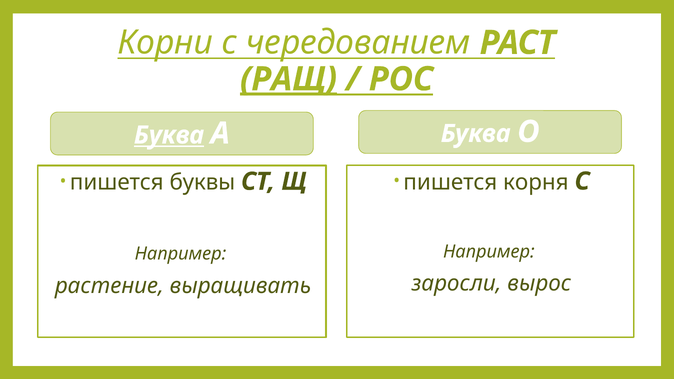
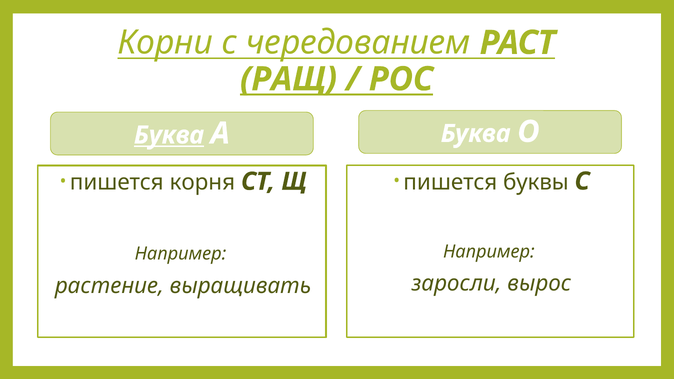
РАЩ underline: present -> none
корня: корня -> буквы
буквы: буквы -> корня
